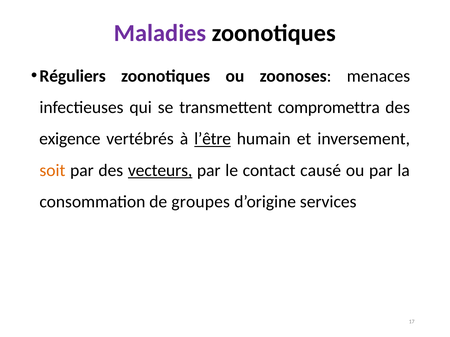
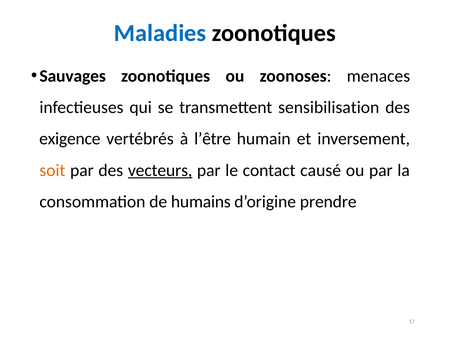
Maladies colour: purple -> blue
Réguliers: Réguliers -> Sauvages
compromettra: compromettra -> sensibilisation
l’être underline: present -> none
groupes: groupes -> humains
services: services -> prendre
